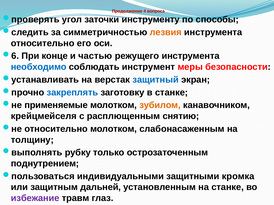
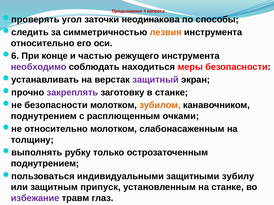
инструменту: инструменту -> неодинакова
необходимо colour: blue -> purple
инструмент: инструмент -> находиться
защитный colour: blue -> purple
закреплять colour: blue -> purple
применяемые at (56, 105): применяемые -> безопасности
крейцмейселя at (44, 116): крейцмейселя -> поднутрением
снятию: снятию -> очками
кромка: кромка -> зубилу
дальней: дальней -> припуск
